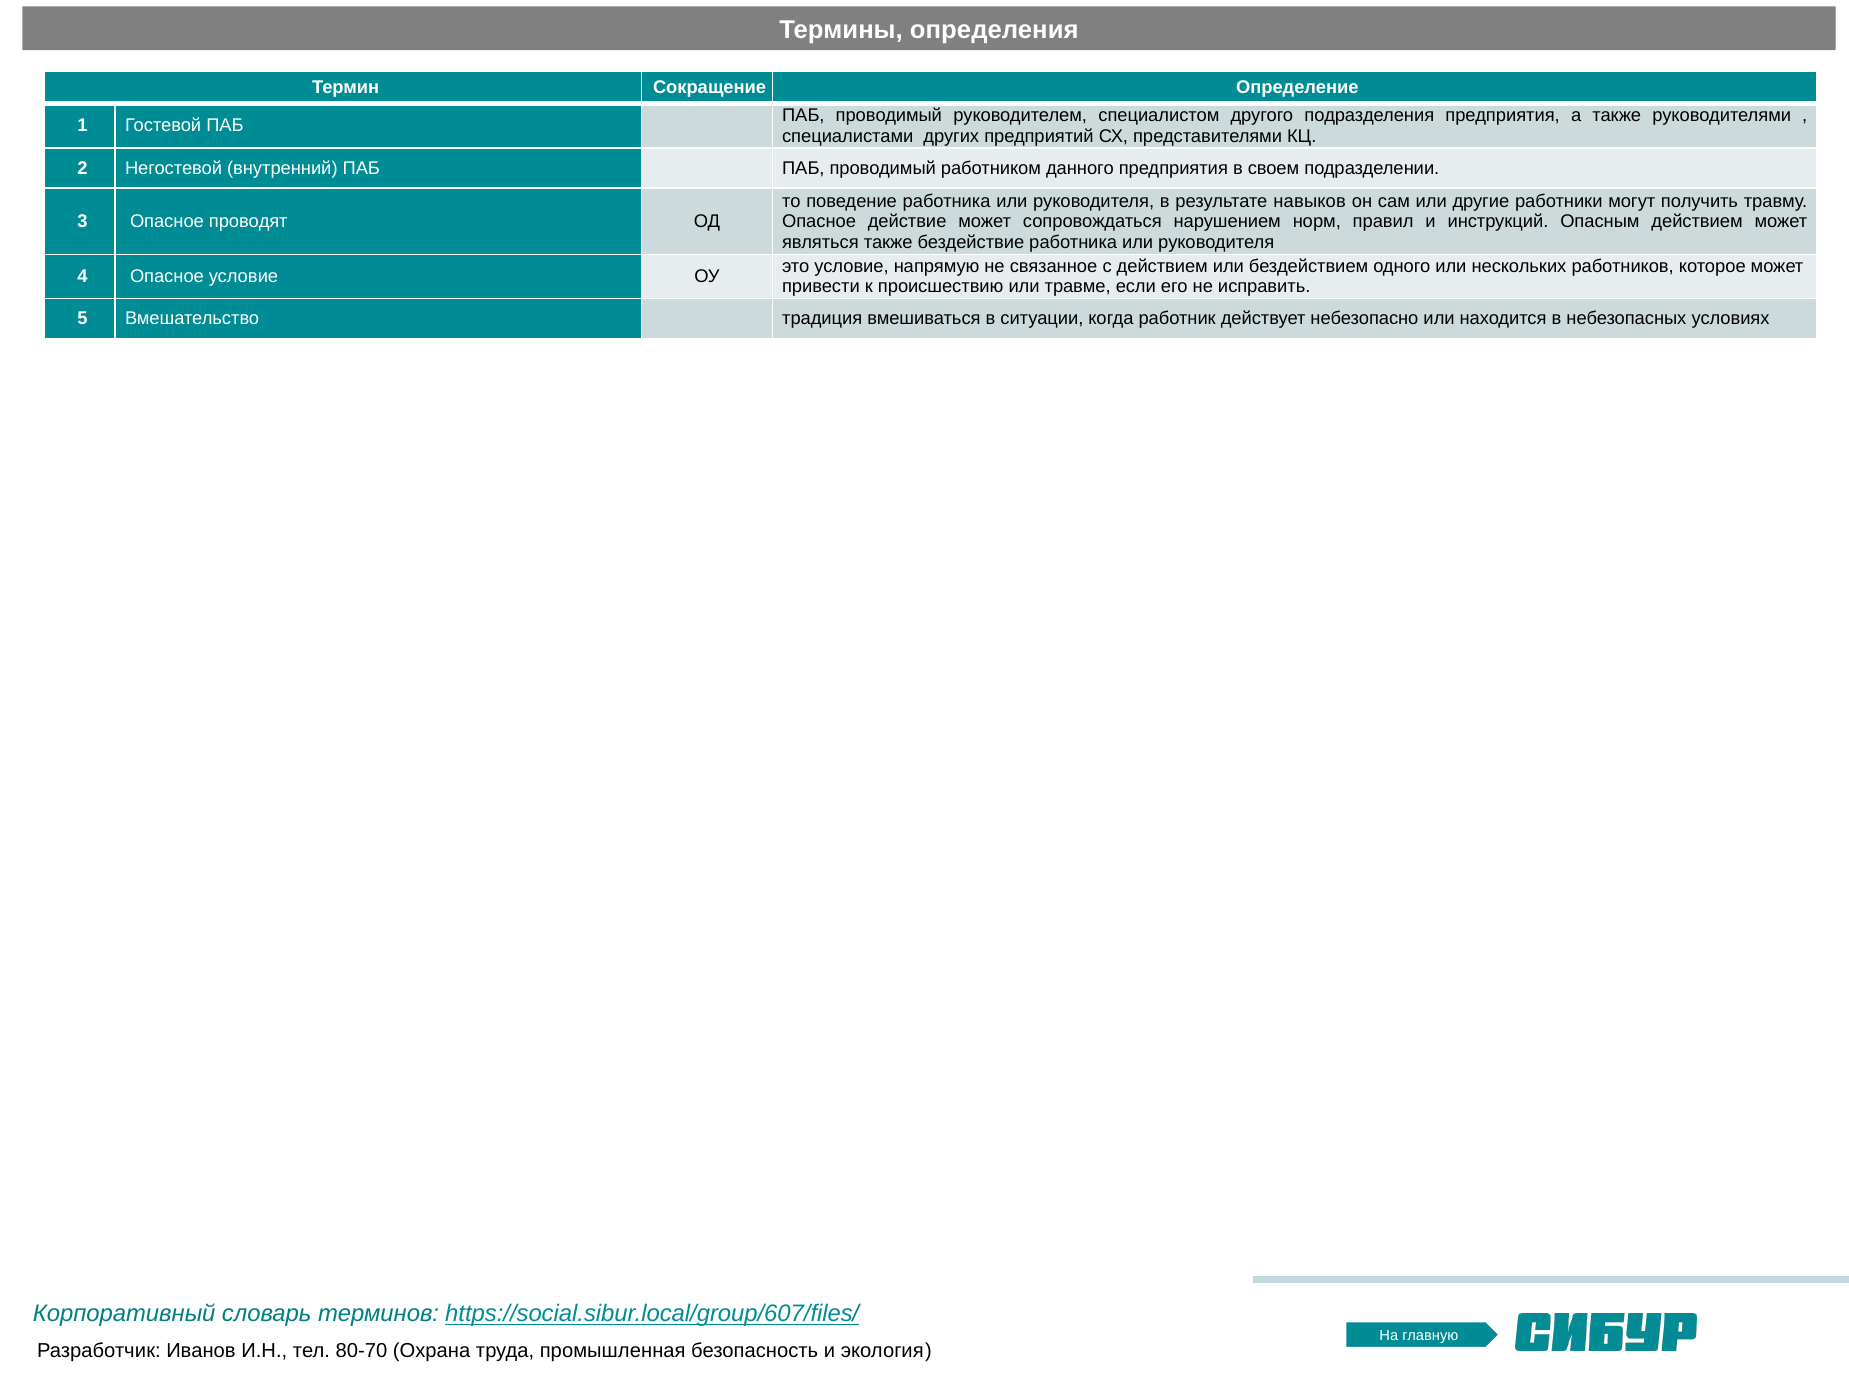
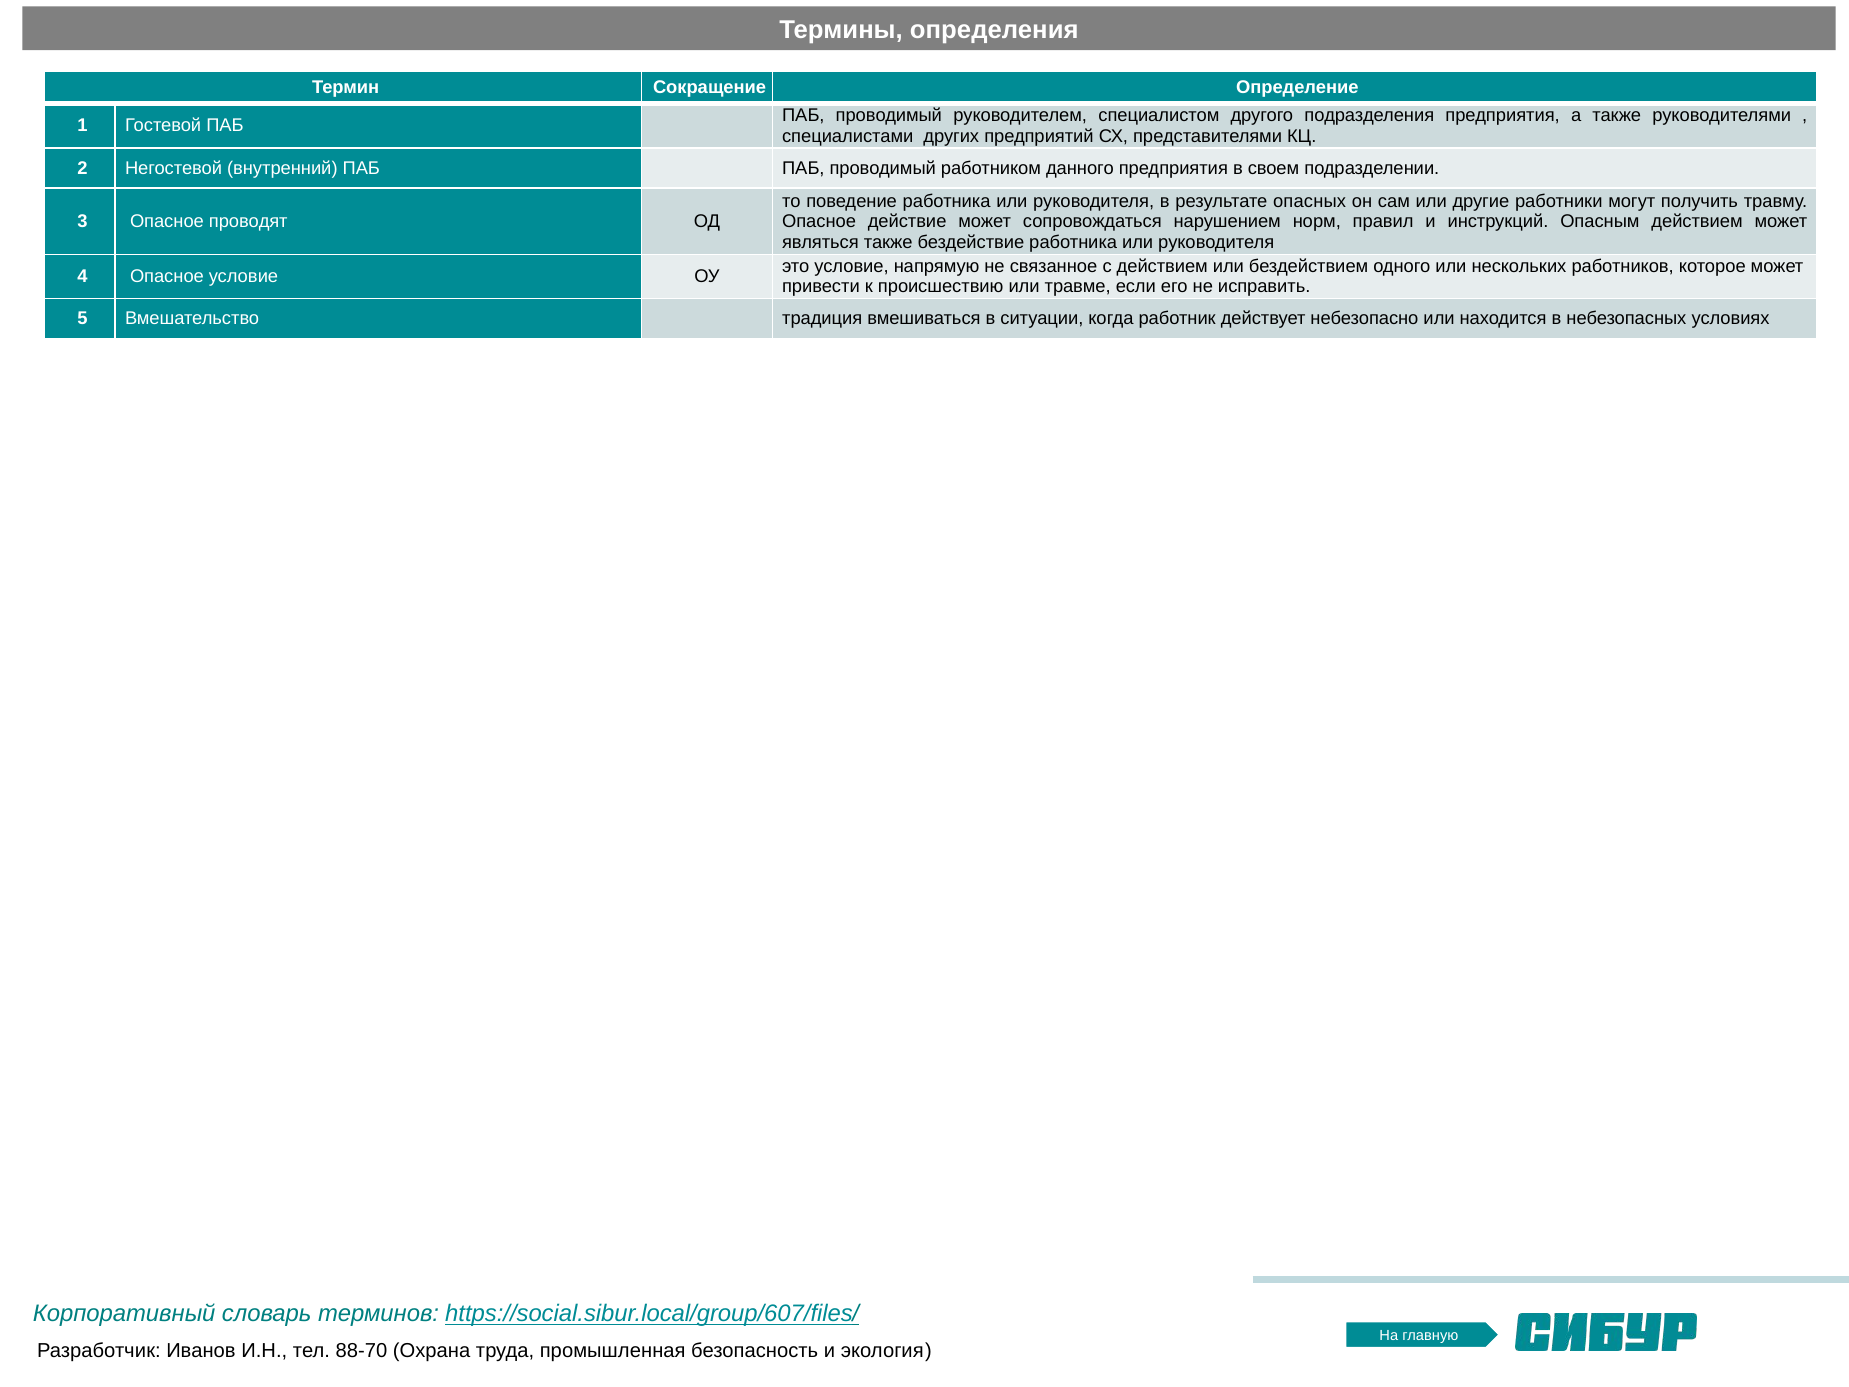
навыков: навыков -> опасных
80-70: 80-70 -> 88-70
